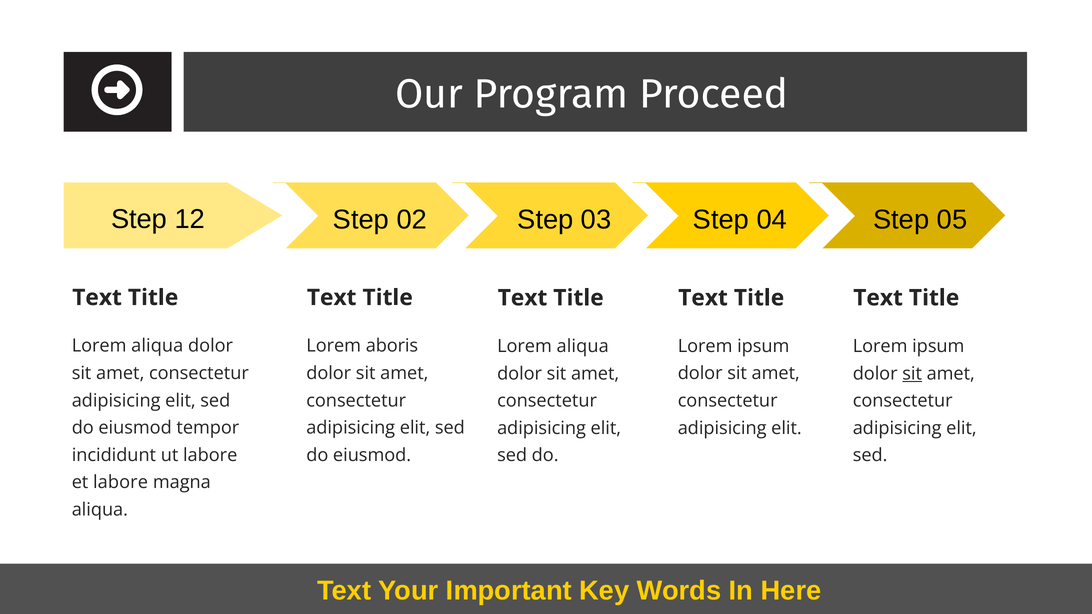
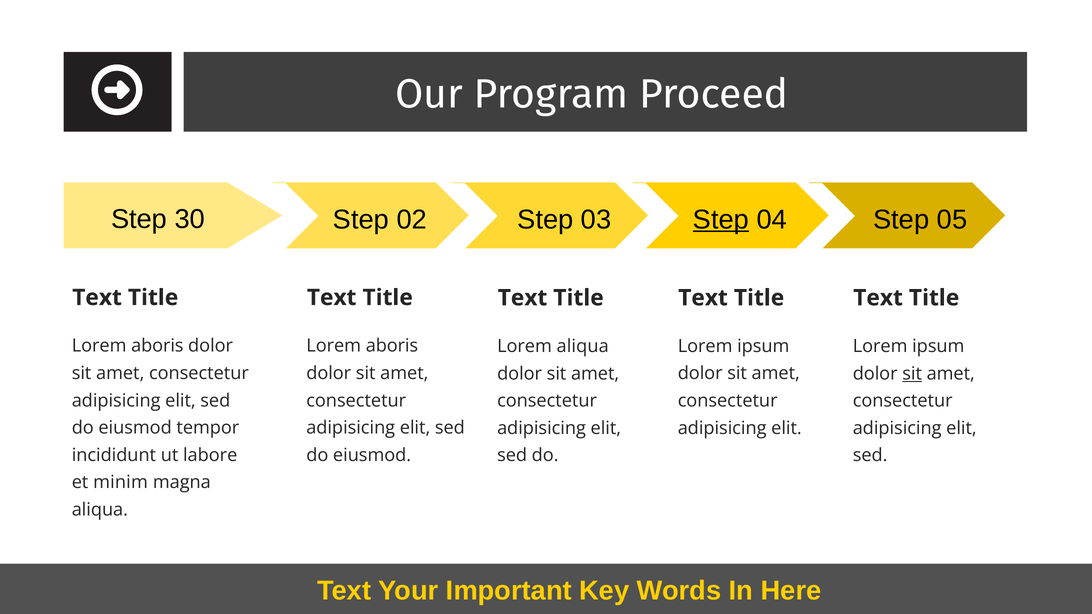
12: 12 -> 30
Step at (721, 220) underline: none -> present
aliqua at (157, 346): aliqua -> aboris
et labore: labore -> minim
